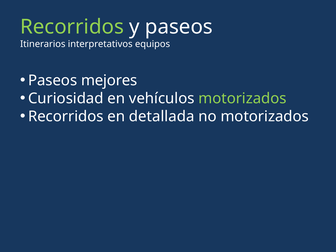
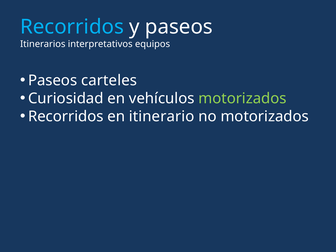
Recorridos at (72, 27) colour: light green -> light blue
mejores: mejores -> carteles
detallada: detallada -> itinerario
